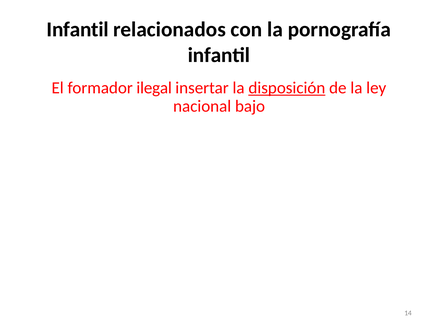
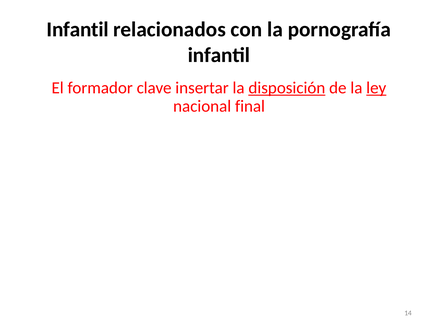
ilegal: ilegal -> clave
ley underline: none -> present
bajo: bajo -> final
